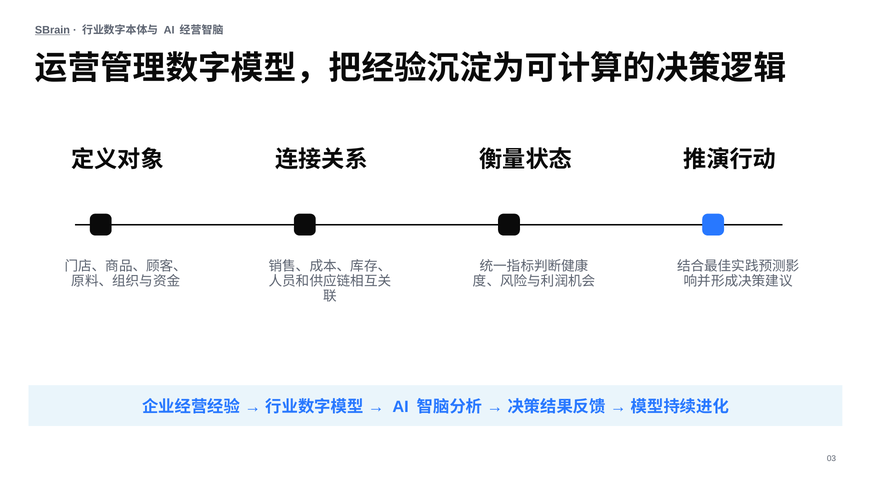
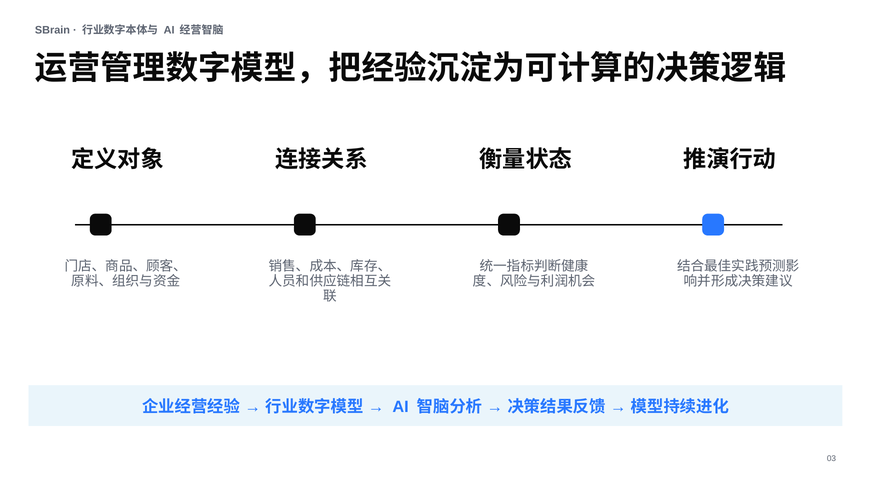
SBrain underline: present -> none
